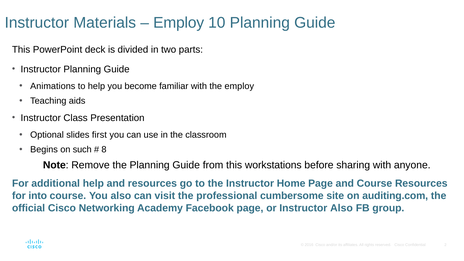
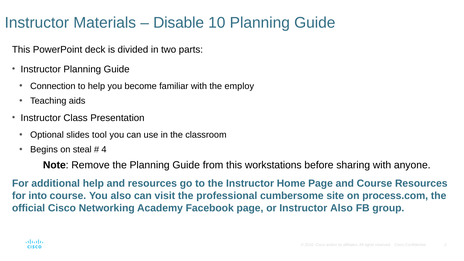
Employ at (179, 23): Employ -> Disable
Animations: Animations -> Connection
first: first -> tool
such: such -> steal
8: 8 -> 4
auditing.com: auditing.com -> process.com
